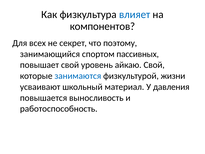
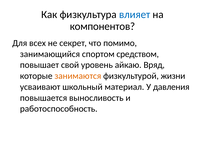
поэтому: поэтому -> помимо
пассивных: пассивных -> средством
айкаю Свой: Свой -> Вряд
занимаются colour: blue -> orange
